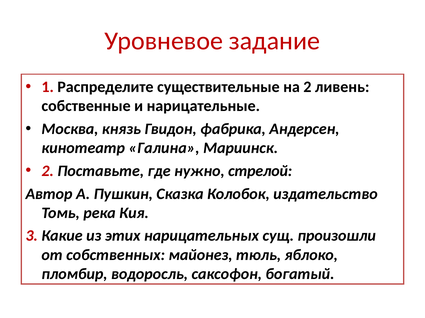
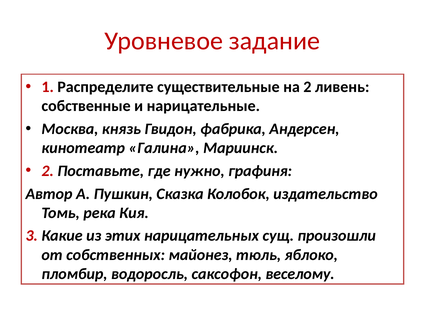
стрелой: стрелой -> графиня
богатый: богатый -> веселому
